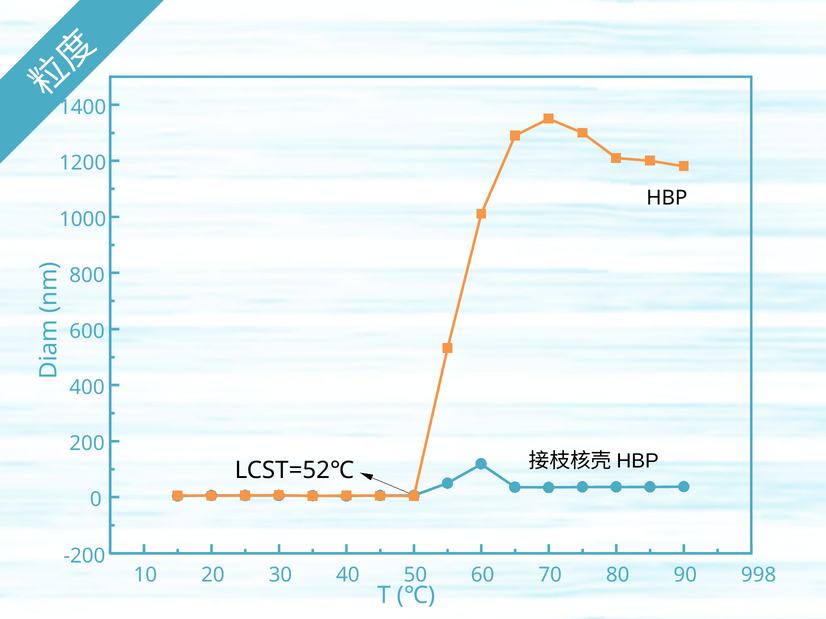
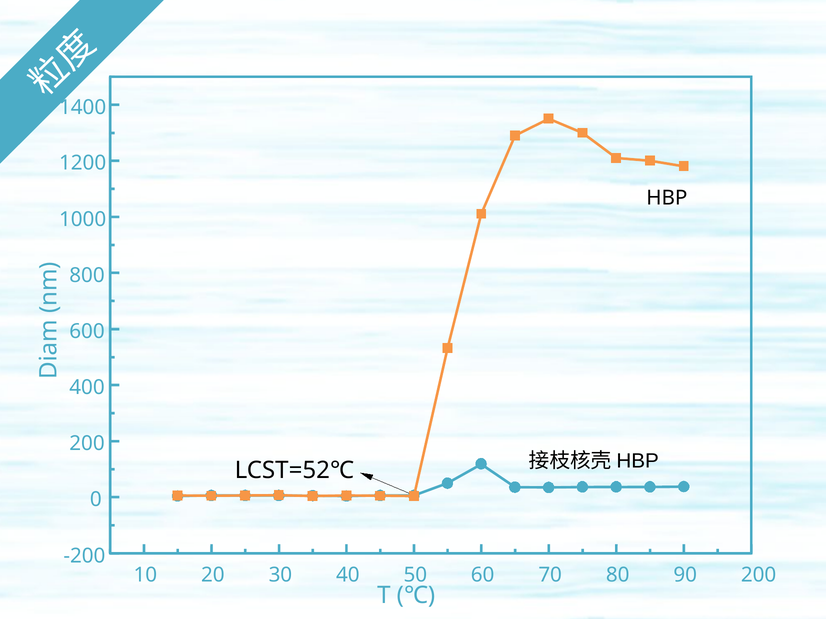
90 998: 998 -> 200
